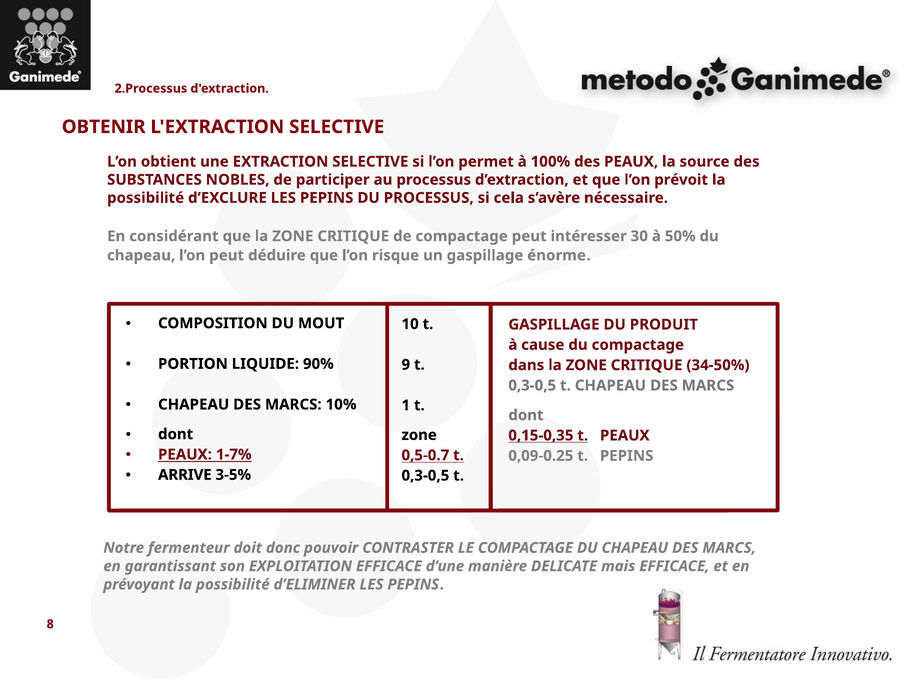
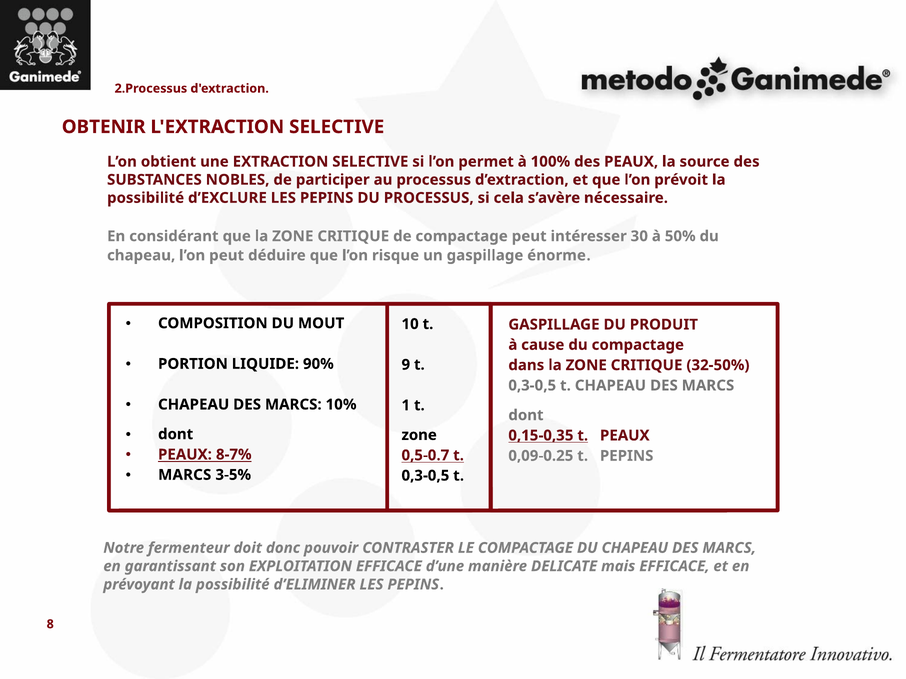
34-50%: 34-50% -> 32-50%
1-7%: 1-7% -> 8-7%
ARRIVE at (185, 475): ARRIVE -> MARCS
